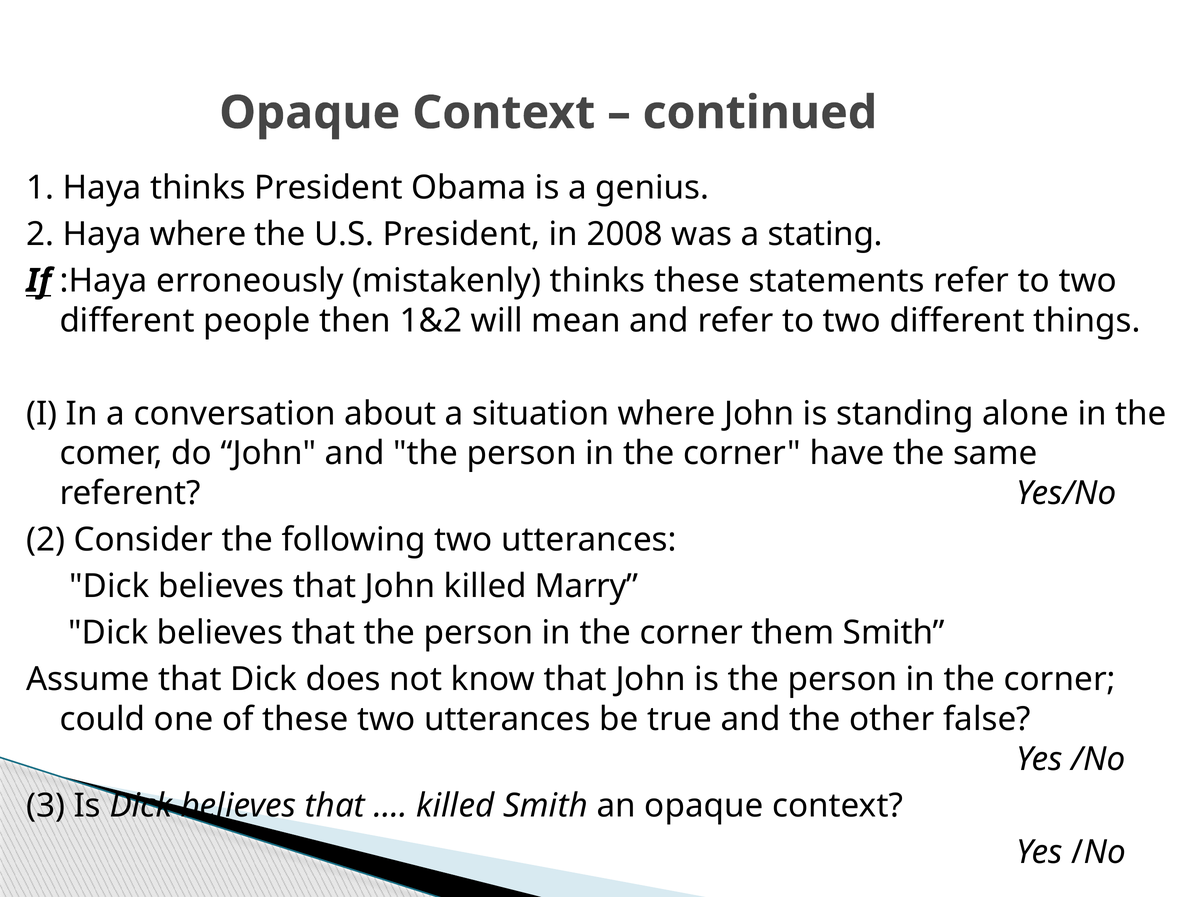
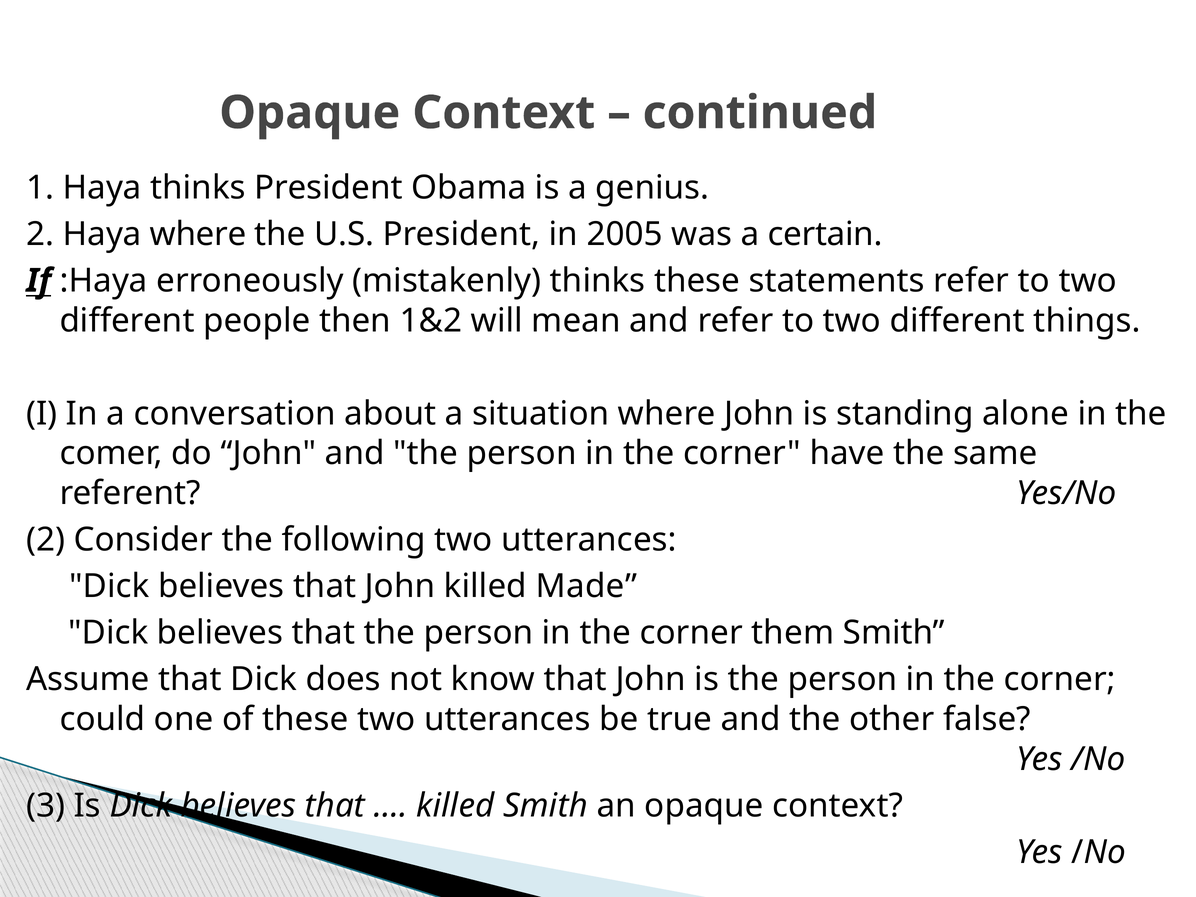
2008: 2008 -> 2005
stating: stating -> certain
Marry: Marry -> Made
